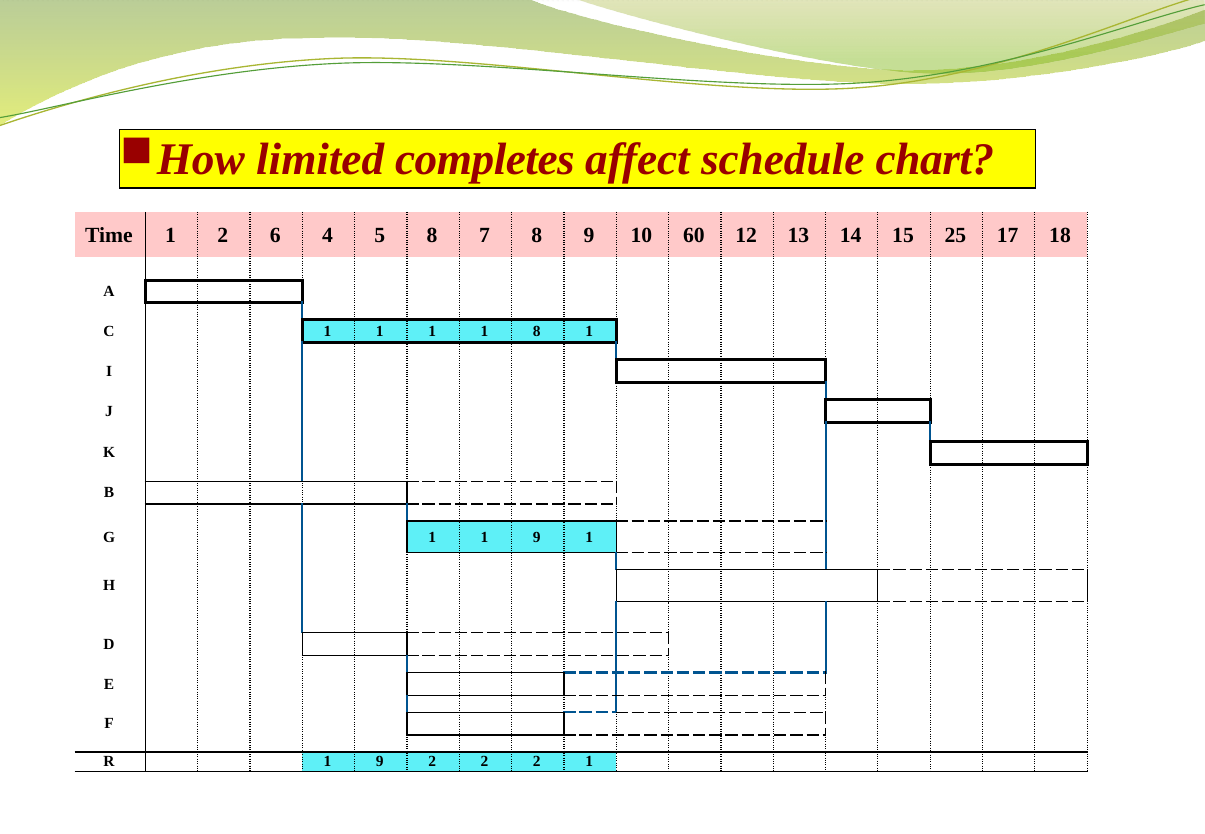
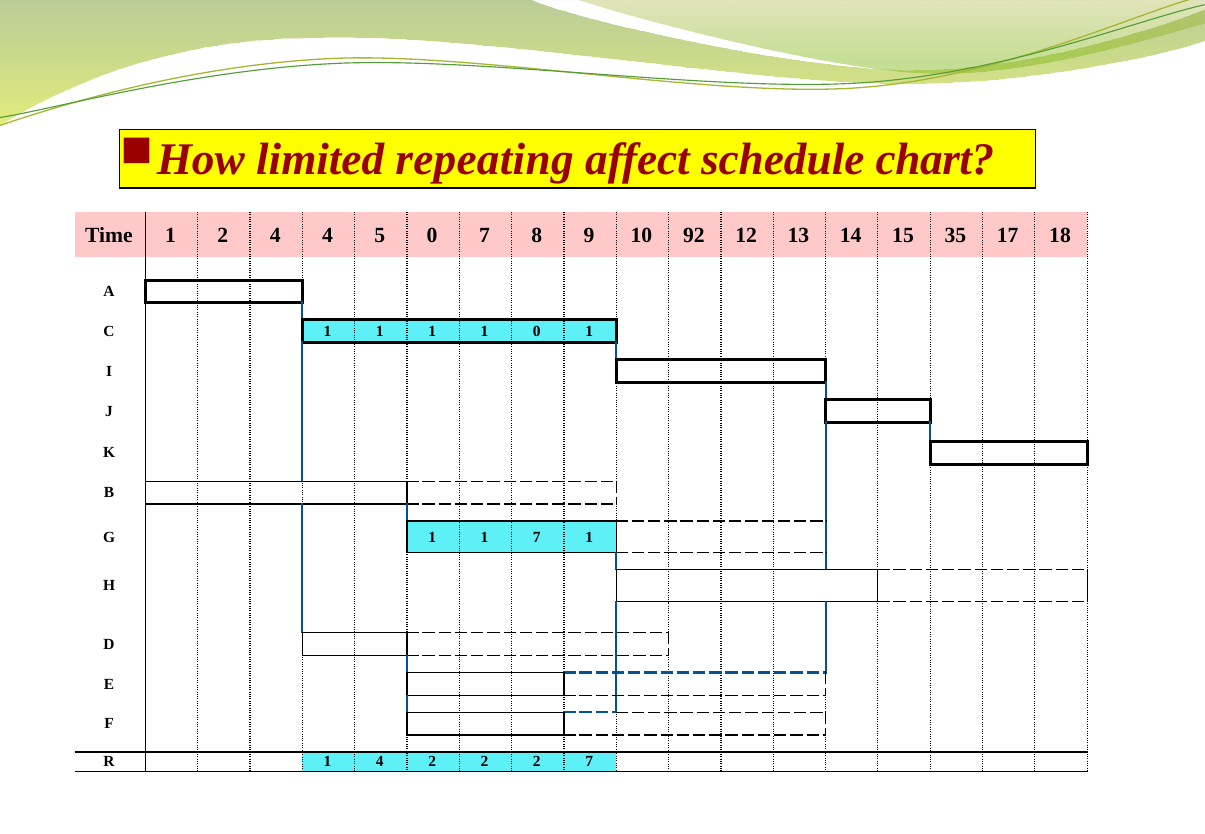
completes: completes -> repeating
2 6: 6 -> 4
5 8: 8 -> 0
60: 60 -> 92
25: 25 -> 35
1 8: 8 -> 0
1 1 9: 9 -> 7
R 1 9: 9 -> 4
2 1: 1 -> 7
